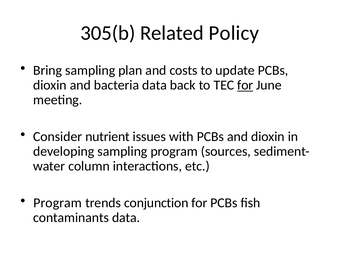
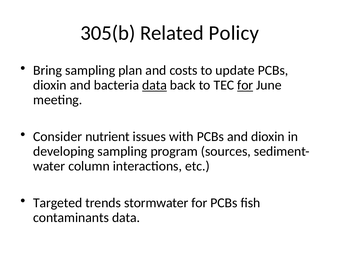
data at (155, 85) underline: none -> present
Program at (58, 203): Program -> Targeted
conjunction: conjunction -> stormwater
